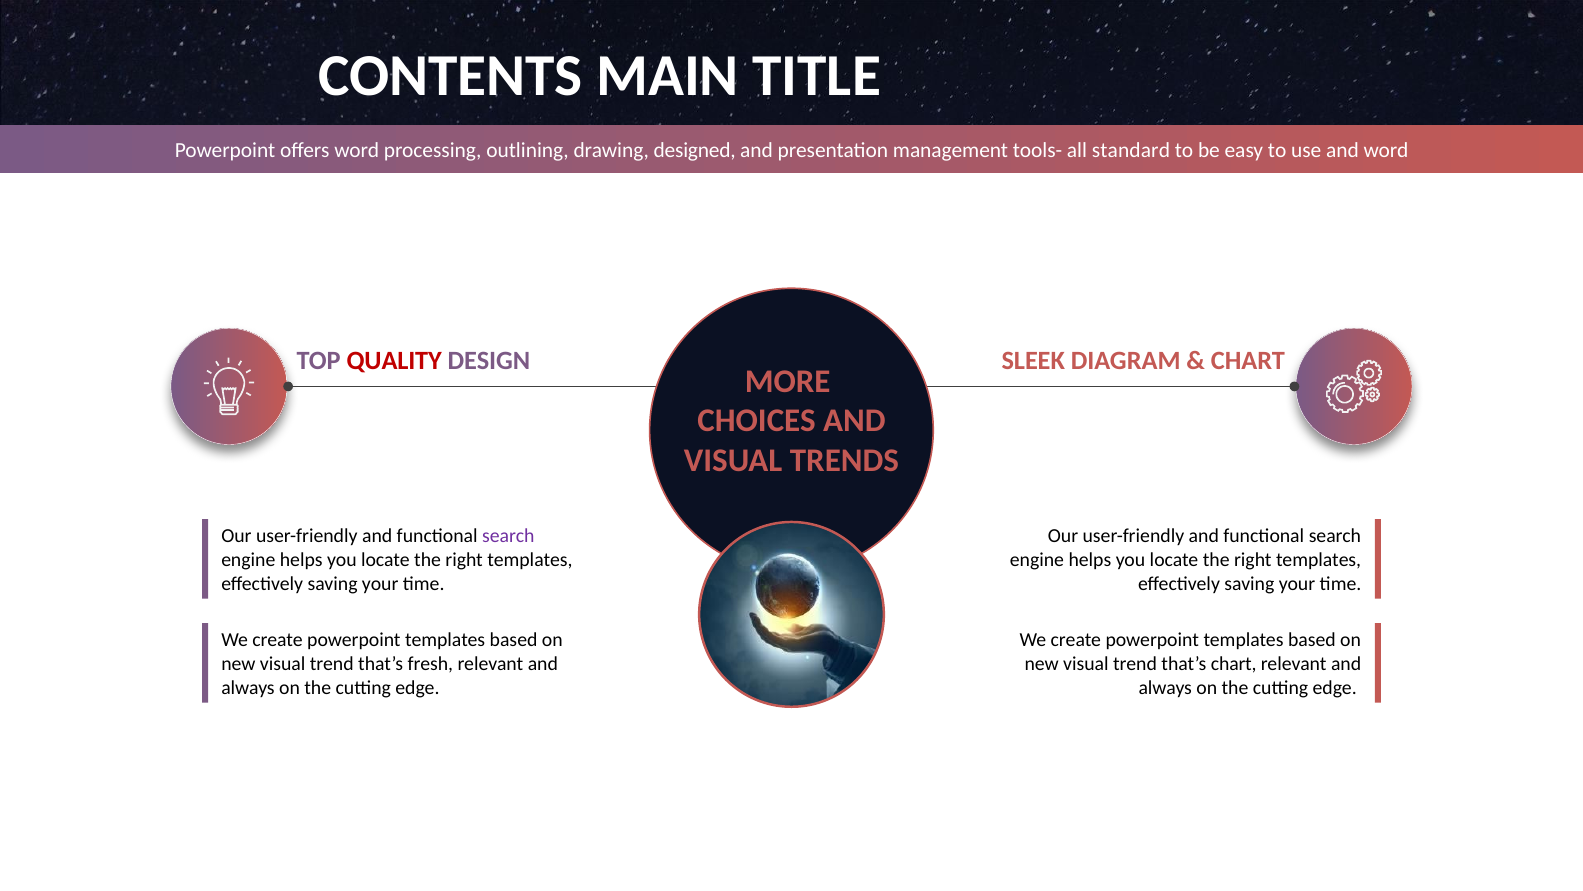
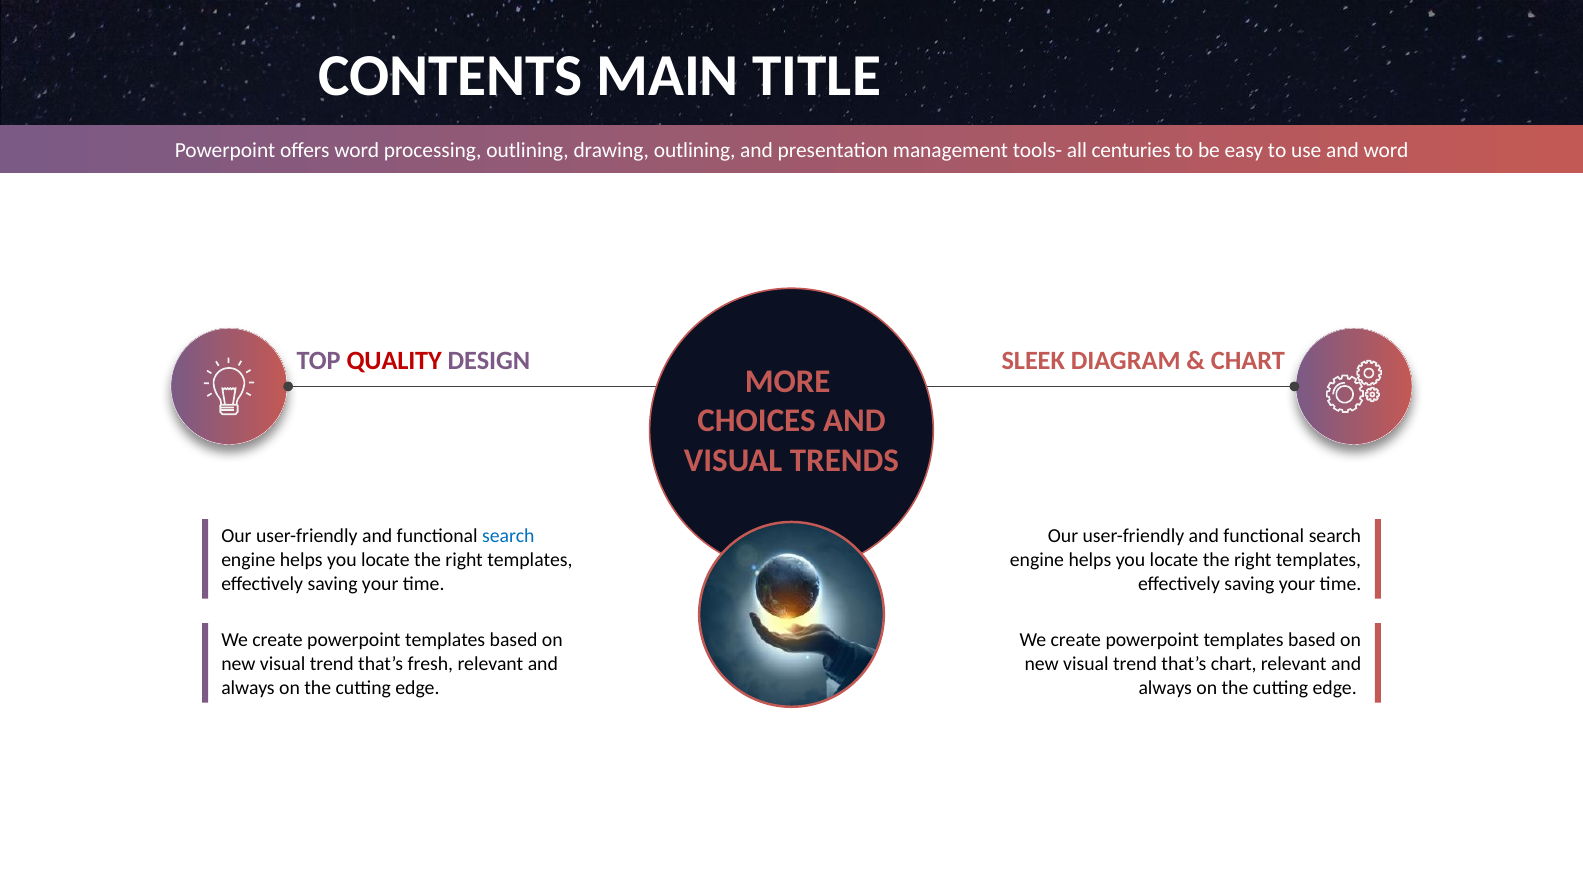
drawing designed: designed -> outlining
standard: standard -> centuries
search at (508, 536) colour: purple -> blue
